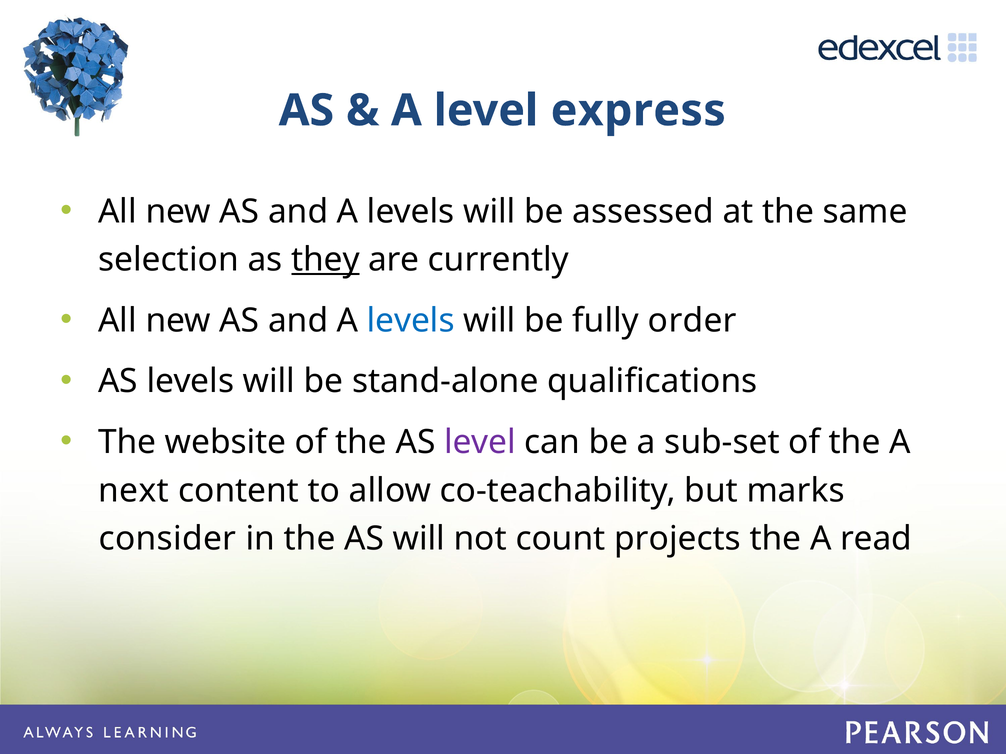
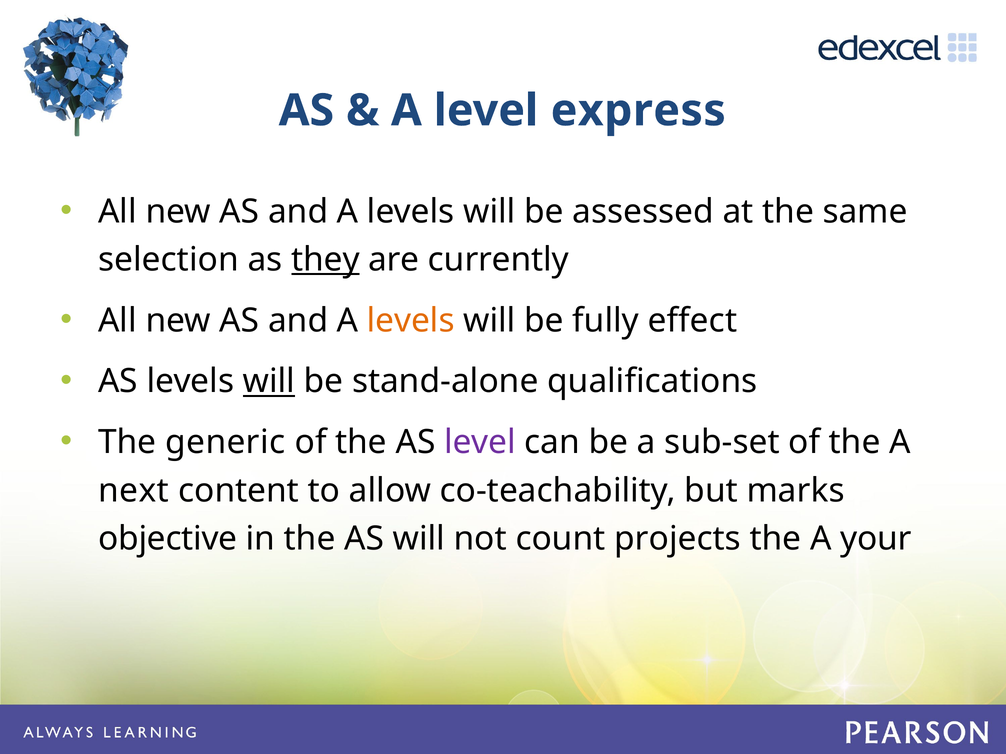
levels at (411, 321) colour: blue -> orange
order: order -> effect
will at (269, 382) underline: none -> present
website: website -> generic
consider: consider -> objective
read: read -> your
